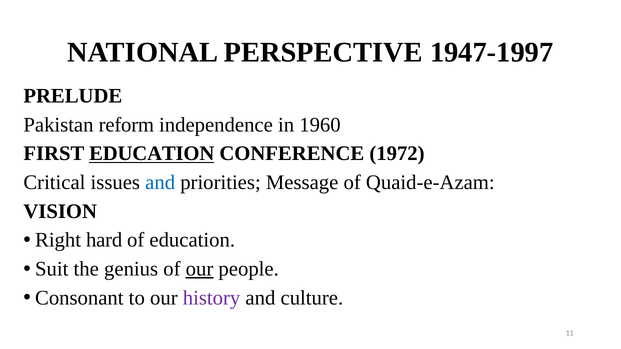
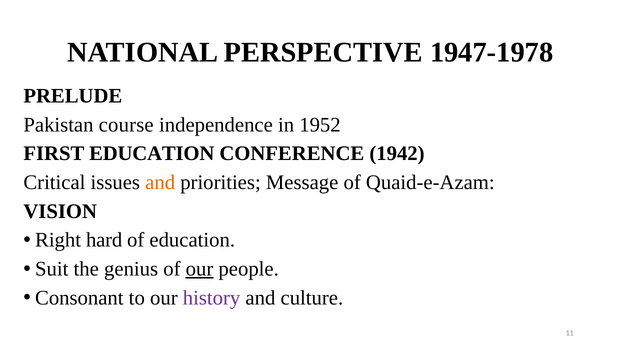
1947-1997: 1947-1997 -> 1947-1978
reform: reform -> course
1960: 1960 -> 1952
EDUCATION at (152, 154) underline: present -> none
1972: 1972 -> 1942
and at (160, 183) colour: blue -> orange
